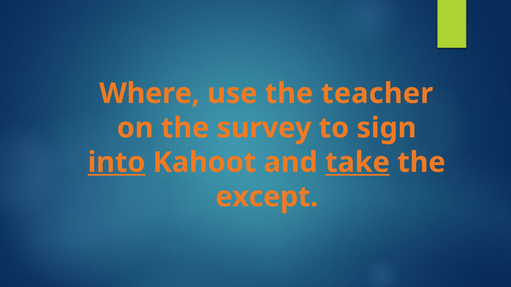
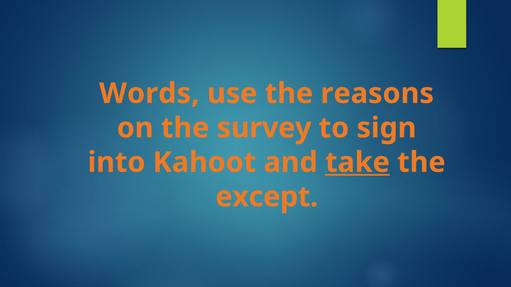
Where: Where -> Words
teacher: teacher -> reasons
into underline: present -> none
